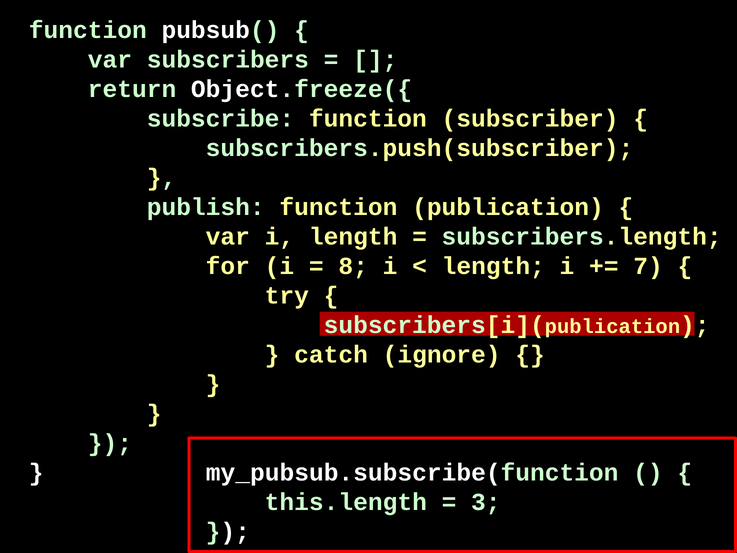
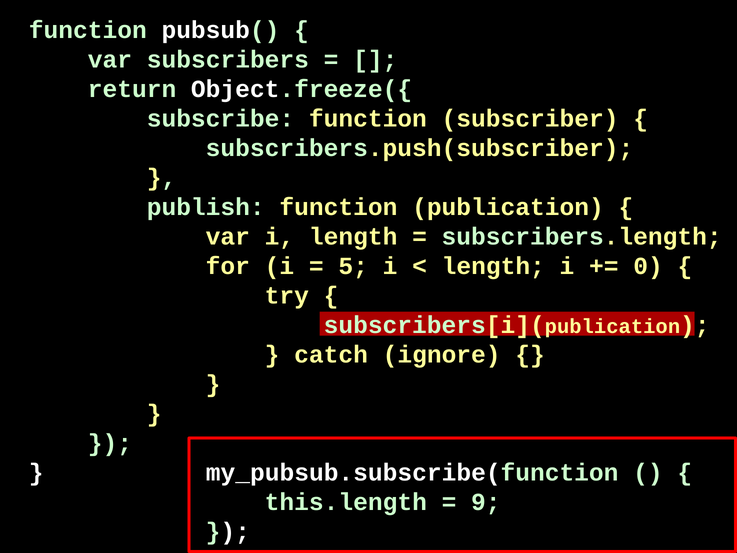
8: 8 -> 5
7: 7 -> 0
3: 3 -> 9
